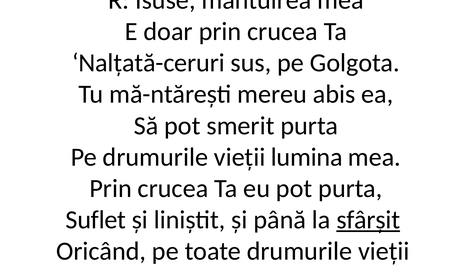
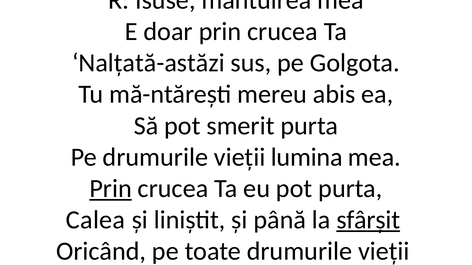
Nalțată-ceruri: Nalțată-ceruri -> Nalțată-astăzi
Prin at (111, 189) underline: none -> present
Suflet: Suflet -> Calea
